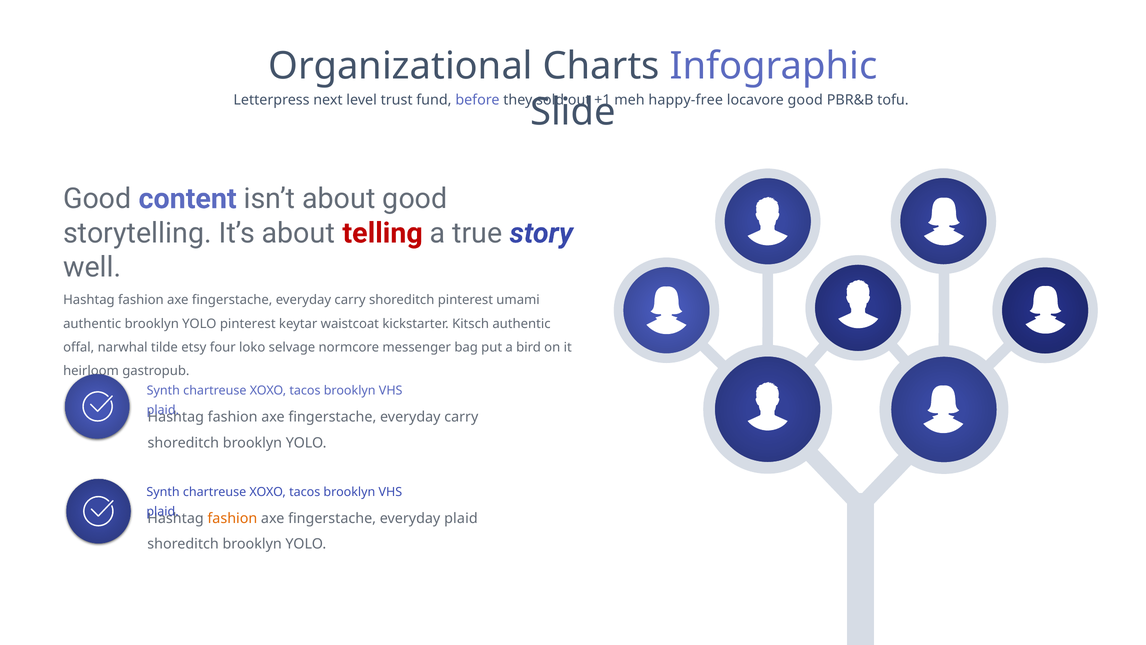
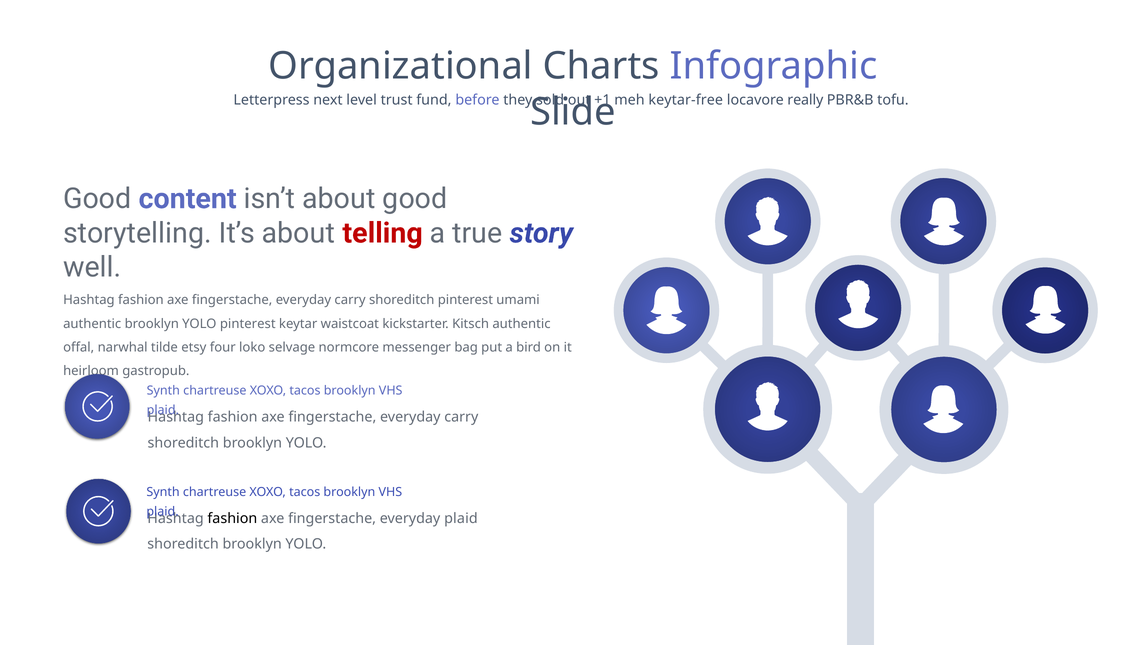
happy-free: happy-free -> keytar-free
locavore good: good -> really
fashion at (232, 518) colour: orange -> black
